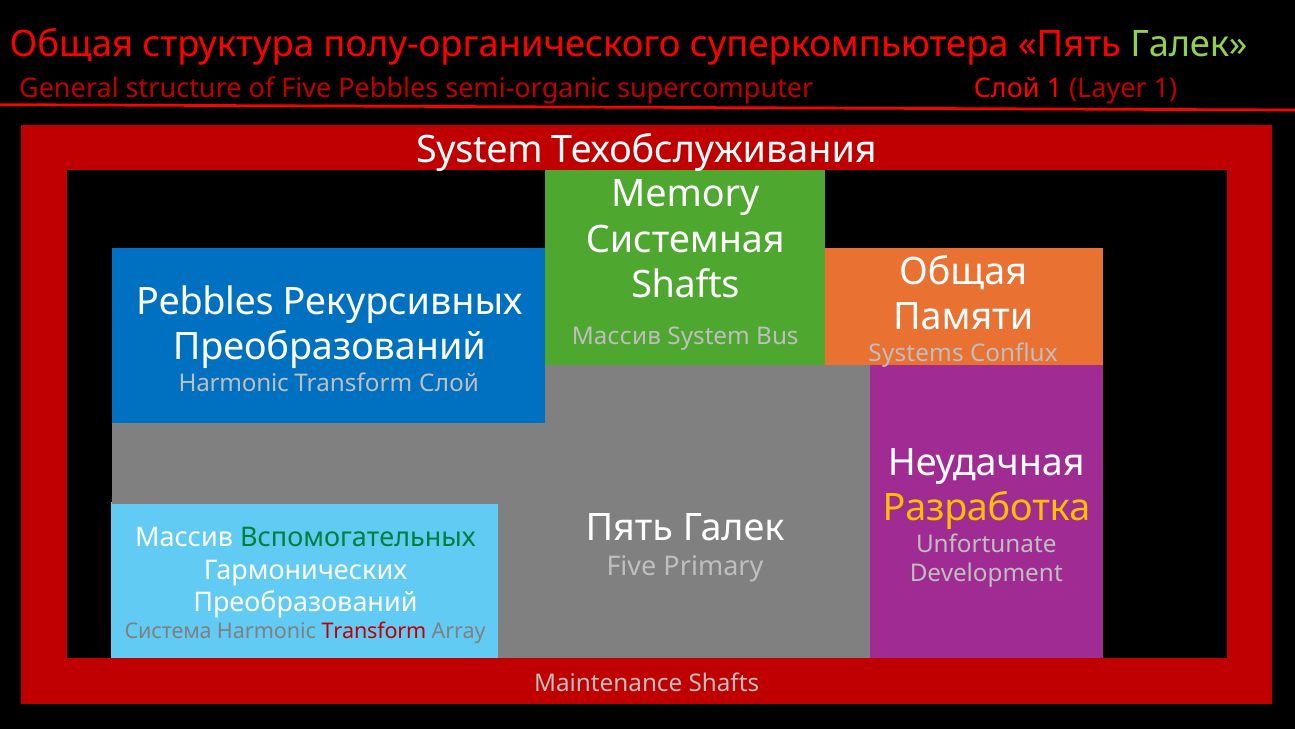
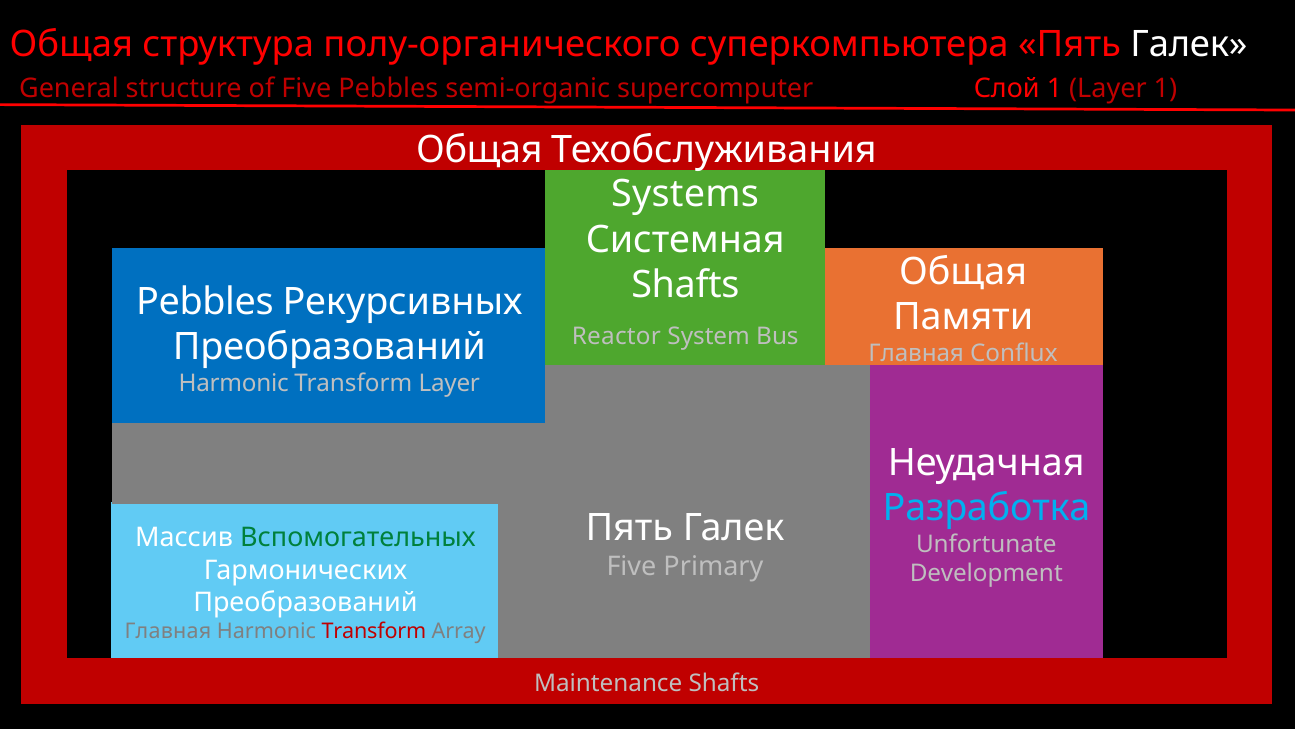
Галек at (1189, 45) colour: light green -> white
System at (479, 150): System -> Общая
Memory: Memory -> Systems
Массив at (616, 336): Массив -> Reactor
Systems at (916, 353): Systems -> Главная
Transform Слой: Слой -> Layer
Разработка colour: yellow -> light blue
Система at (168, 631): Система -> Главная
